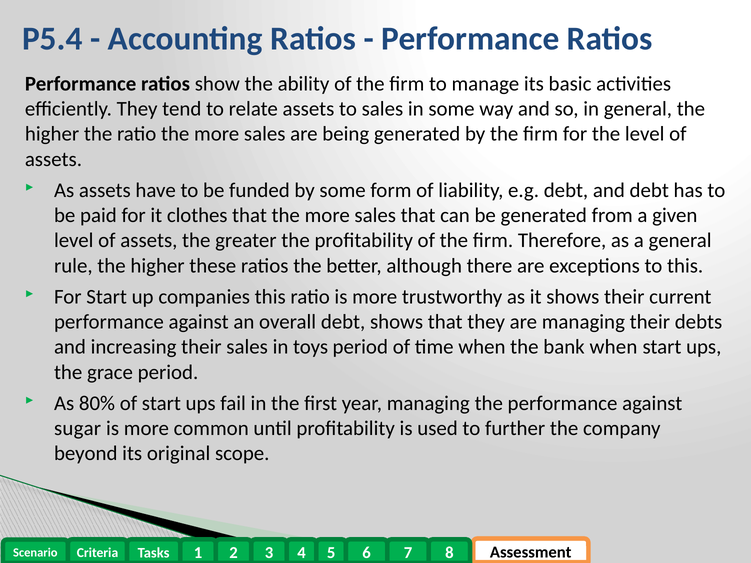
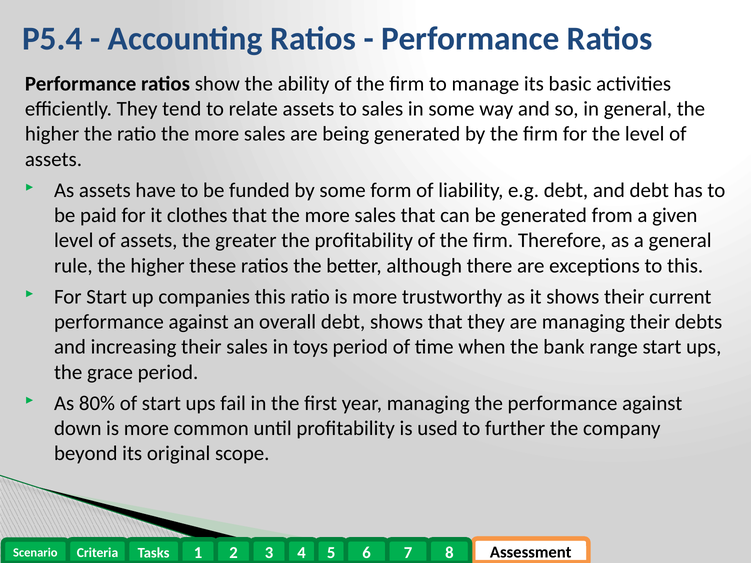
bank when: when -> range
sugar: sugar -> down
